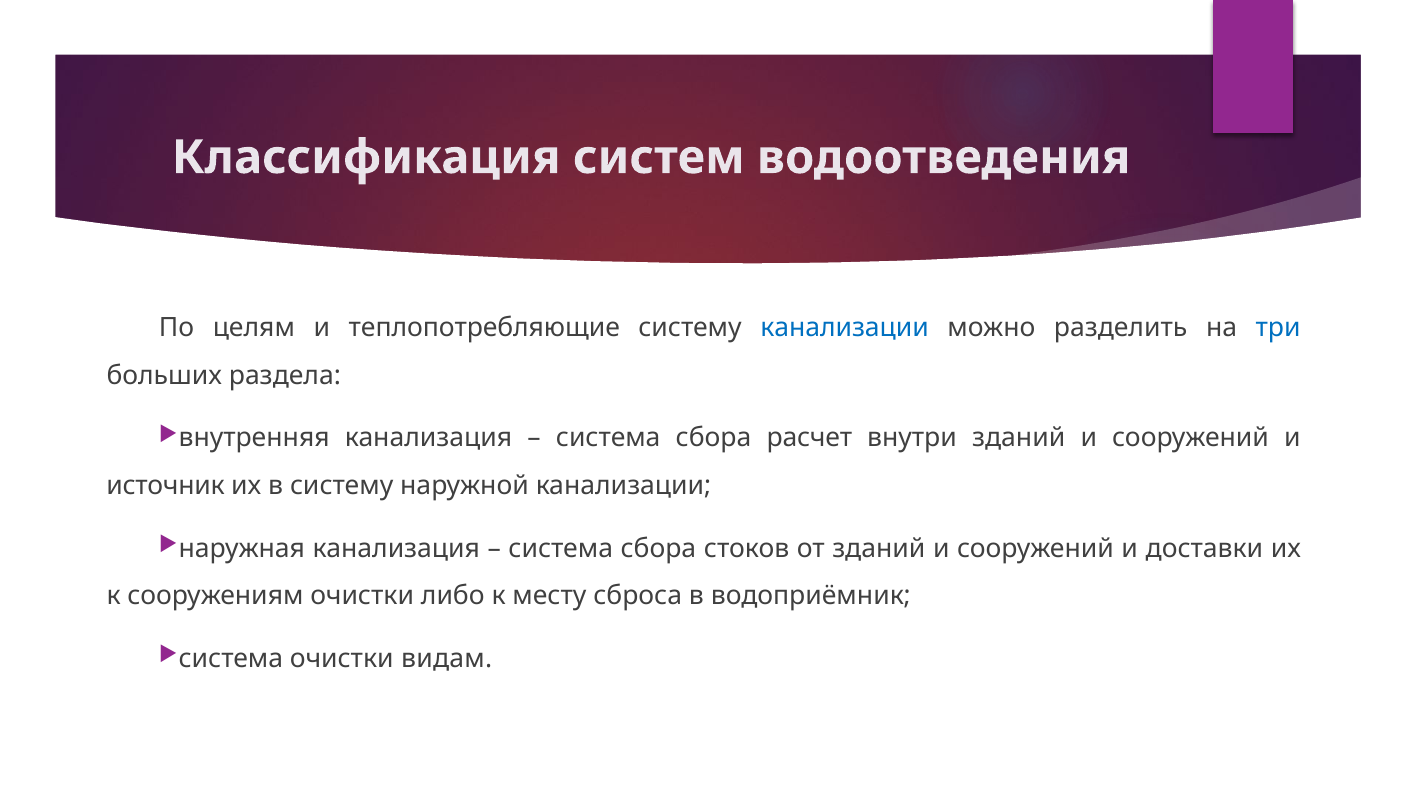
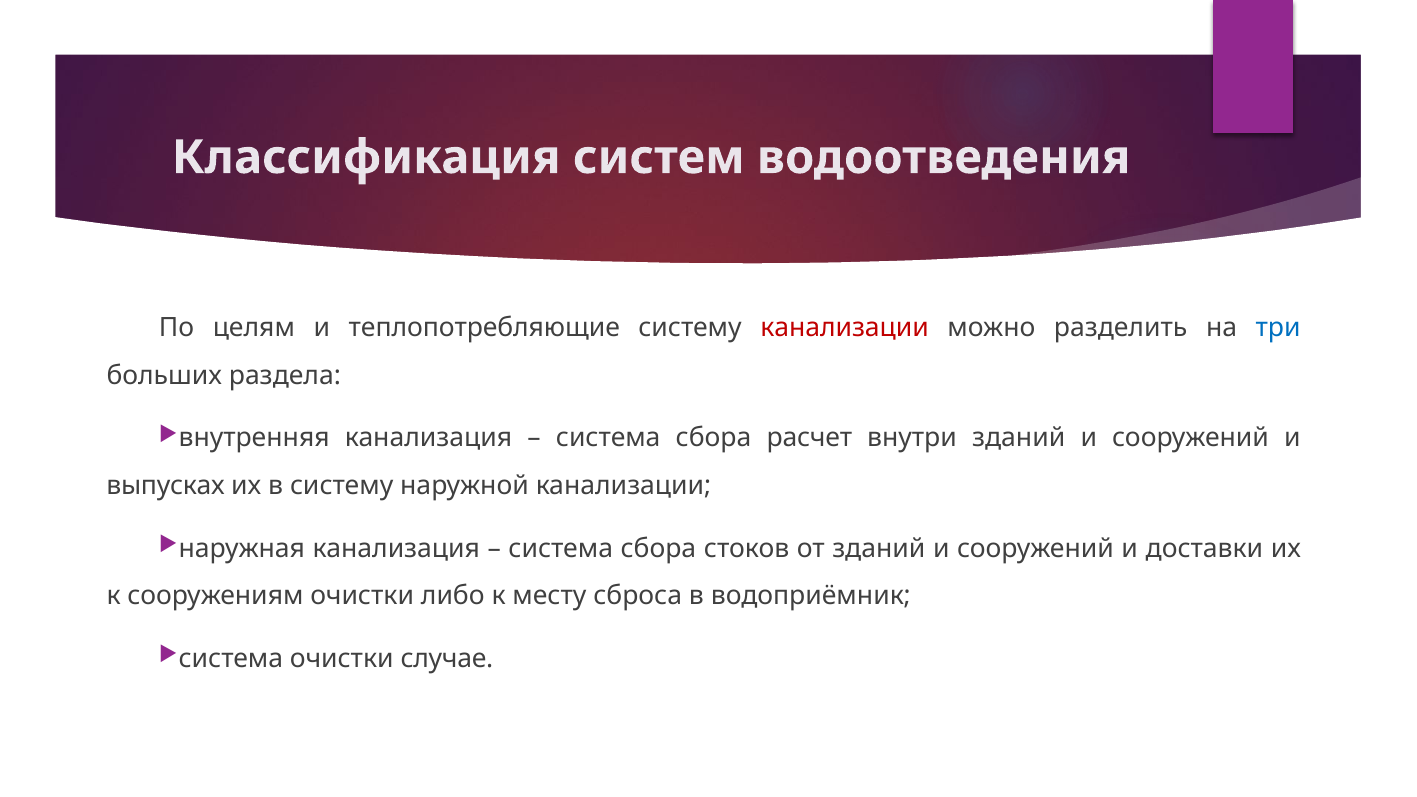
канализации at (845, 327) colour: blue -> red
источник: источник -> выпусках
видам: видам -> случае
